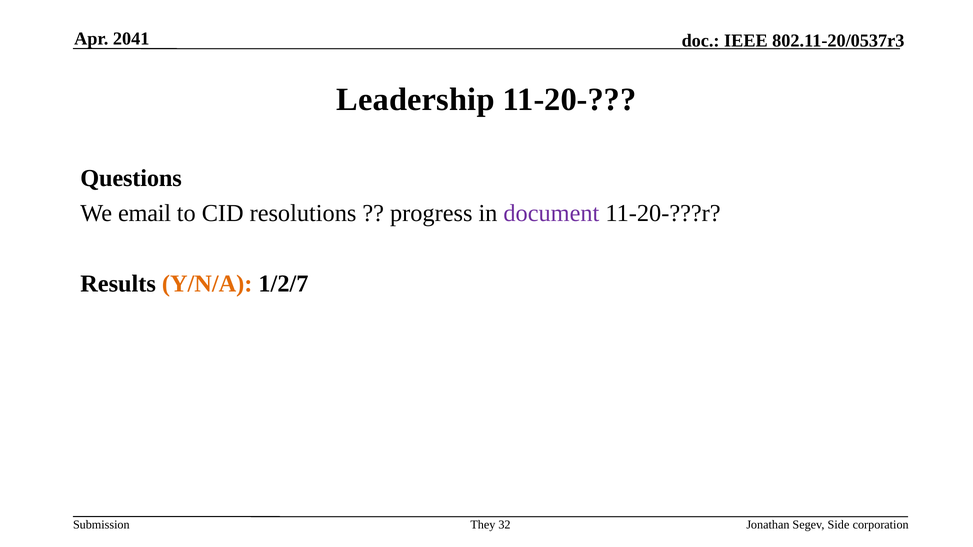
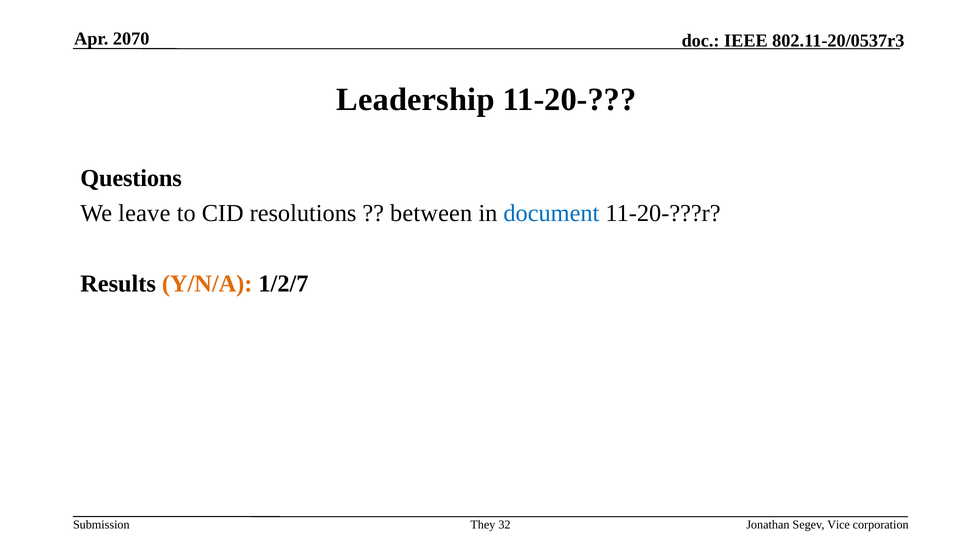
2041: 2041 -> 2070
email: email -> leave
progress: progress -> between
document colour: purple -> blue
Side: Side -> Vice
